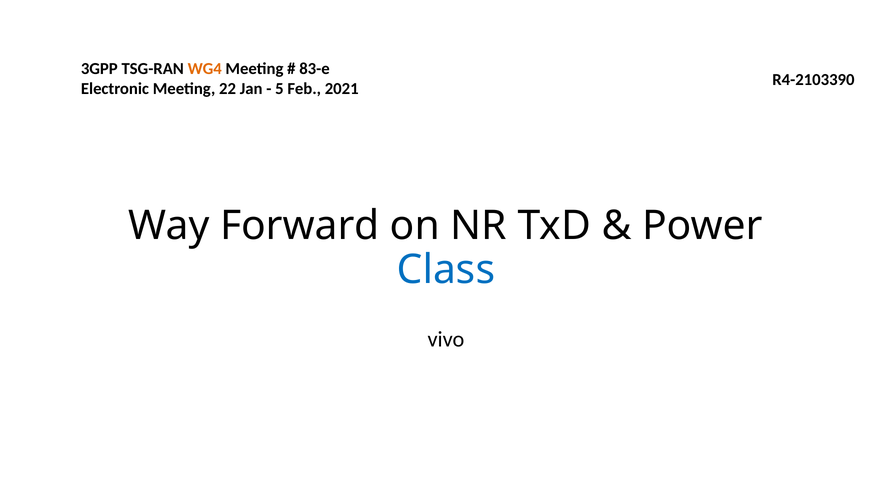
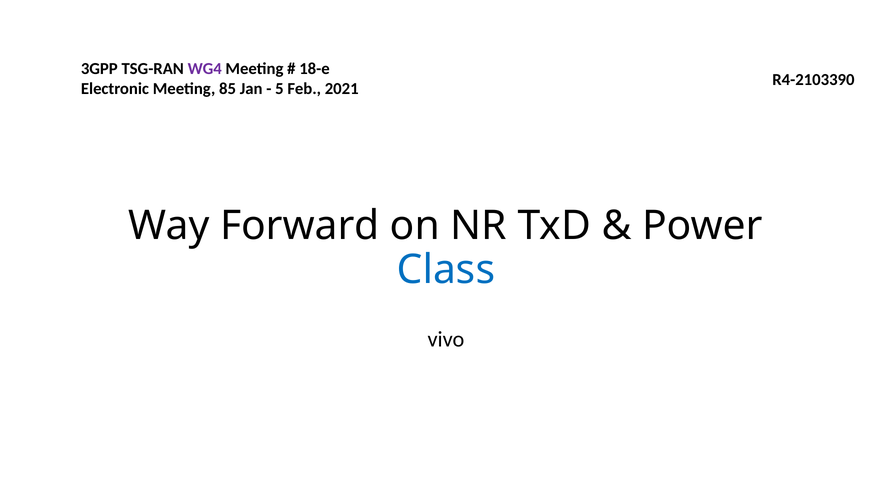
WG4 colour: orange -> purple
83-e: 83-e -> 18-e
22: 22 -> 85
